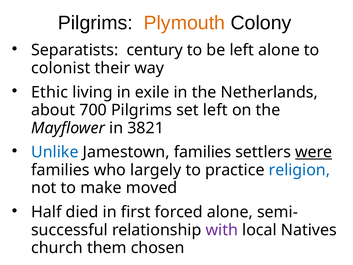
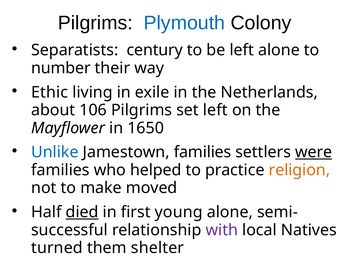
Plymouth colour: orange -> blue
colonist: colonist -> number
700: 700 -> 106
3821: 3821 -> 1650
largely: largely -> helped
religion colour: blue -> orange
died underline: none -> present
forced: forced -> young
church: church -> turned
chosen: chosen -> shelter
